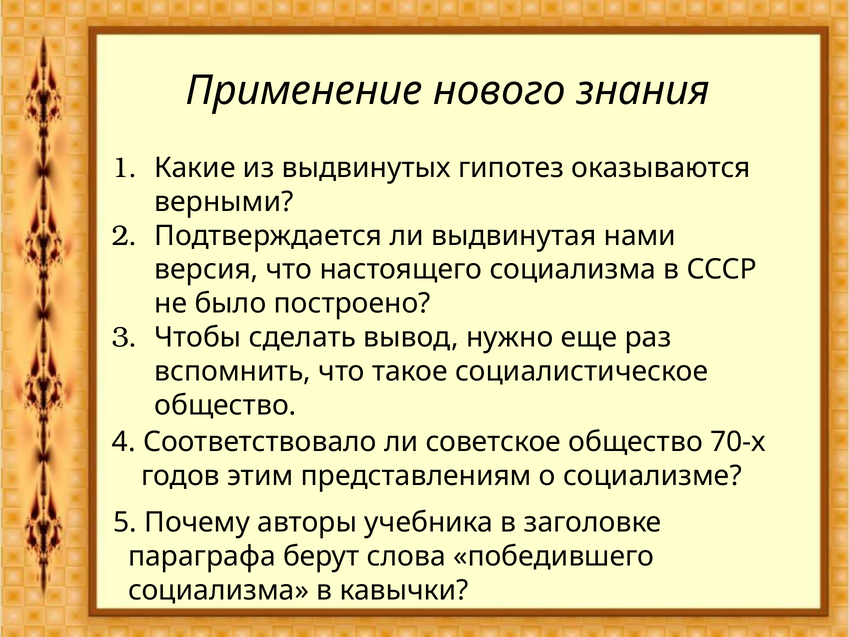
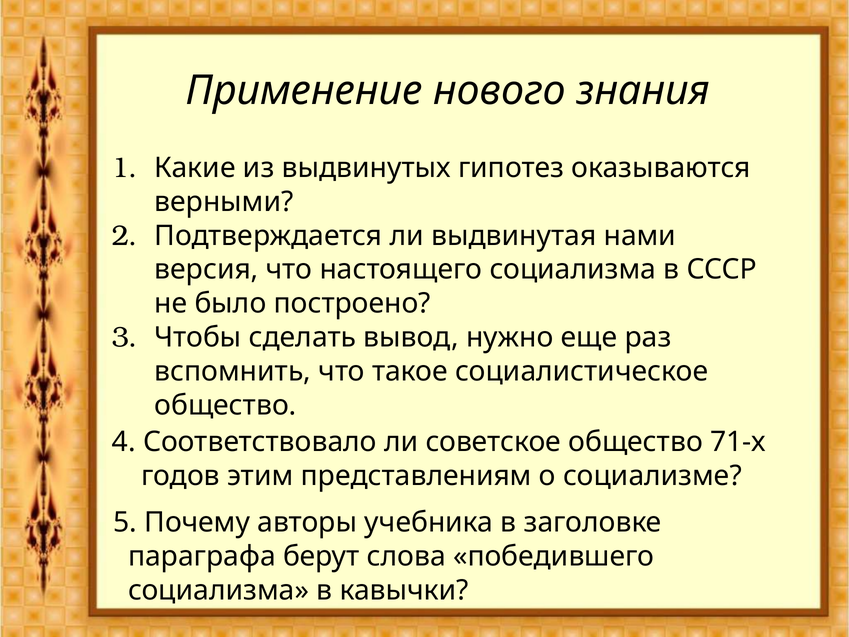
70-х: 70-х -> 71-х
